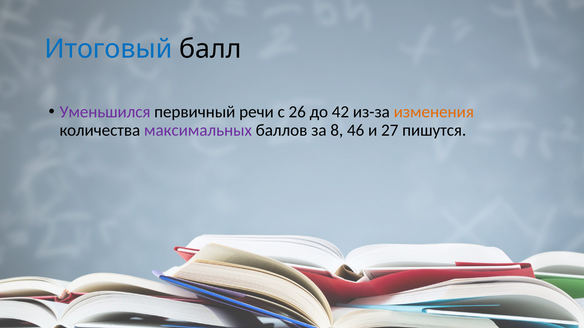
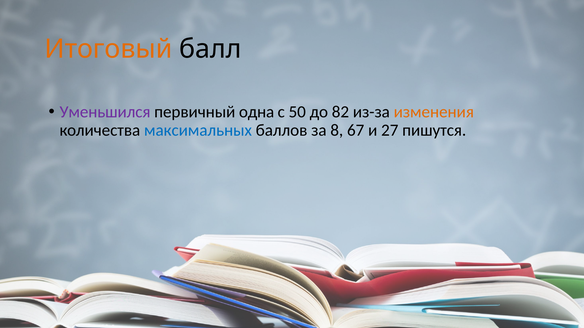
Итоговый colour: blue -> orange
речи: речи -> одна
26: 26 -> 50
42: 42 -> 82
максимальных colour: purple -> blue
46: 46 -> 67
